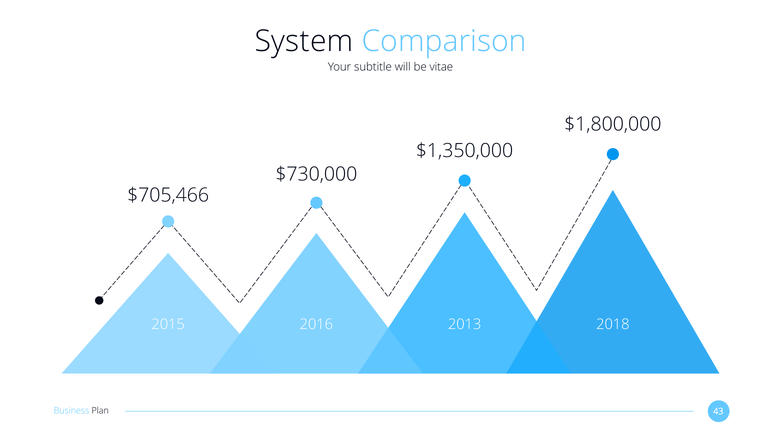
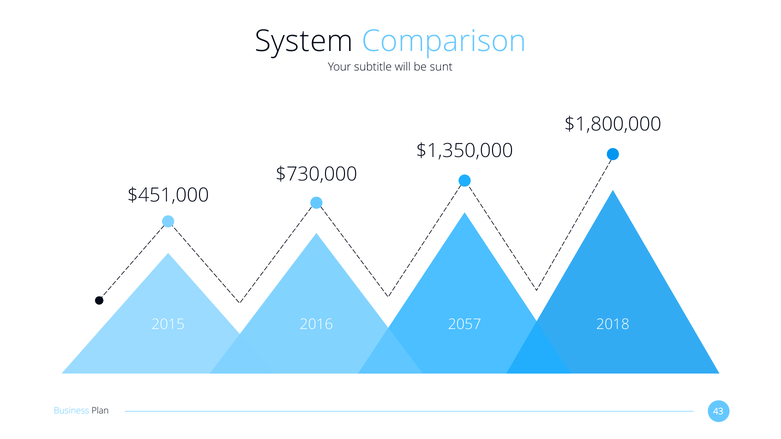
vitae: vitae -> sunt
$705,466: $705,466 -> $451,000
2013: 2013 -> 2057
